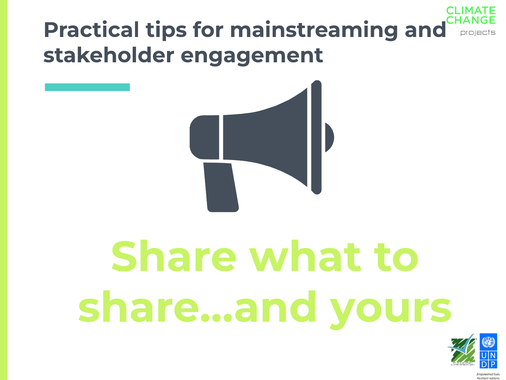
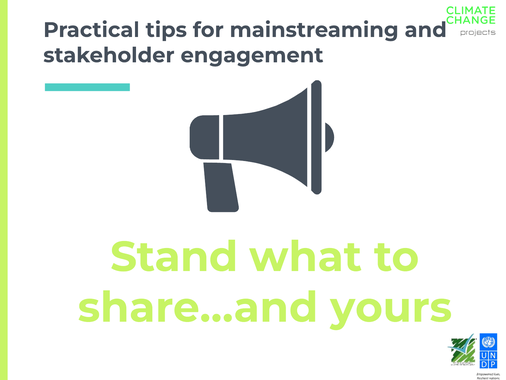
Share: Share -> Stand
